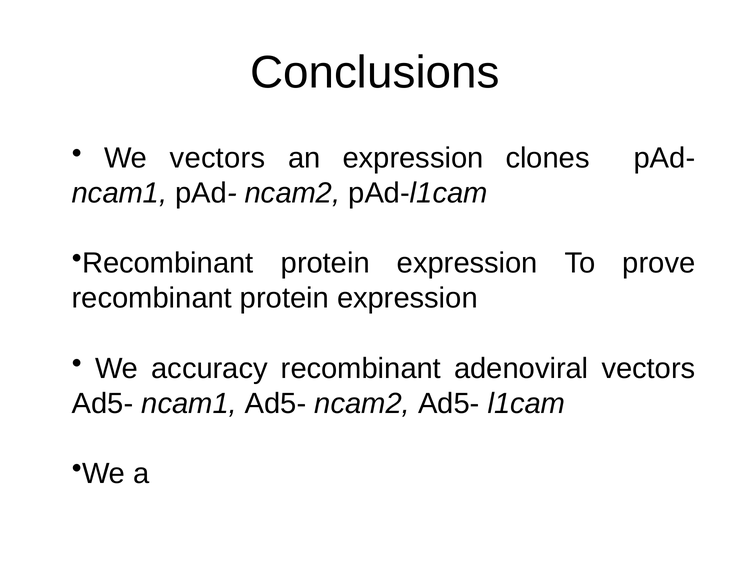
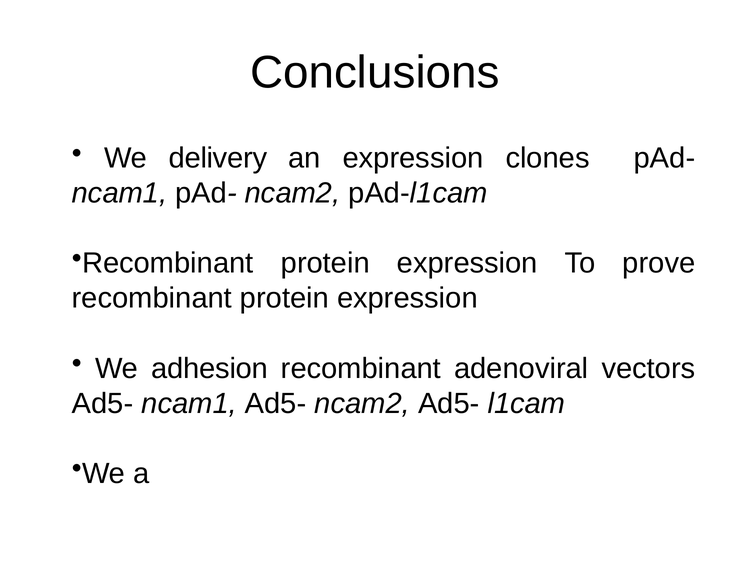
We vectors: vectors -> delivery
accuracy: accuracy -> adhesion
